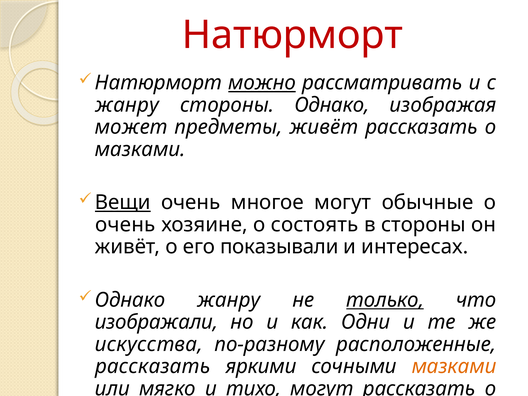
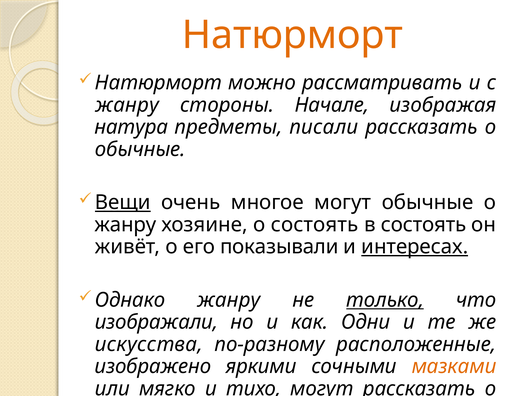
Натюрморт at (292, 35) colour: red -> orange
можно underline: present -> none
стороны Однако: Однако -> Начале
может: может -> натура
предметы живёт: живёт -> писали
мазками at (140, 149): мазками -> обычные
очень at (125, 225): очень -> жанру
в стороны: стороны -> состоять
интересах underline: none -> present
рассказать at (153, 367): рассказать -> изображено
